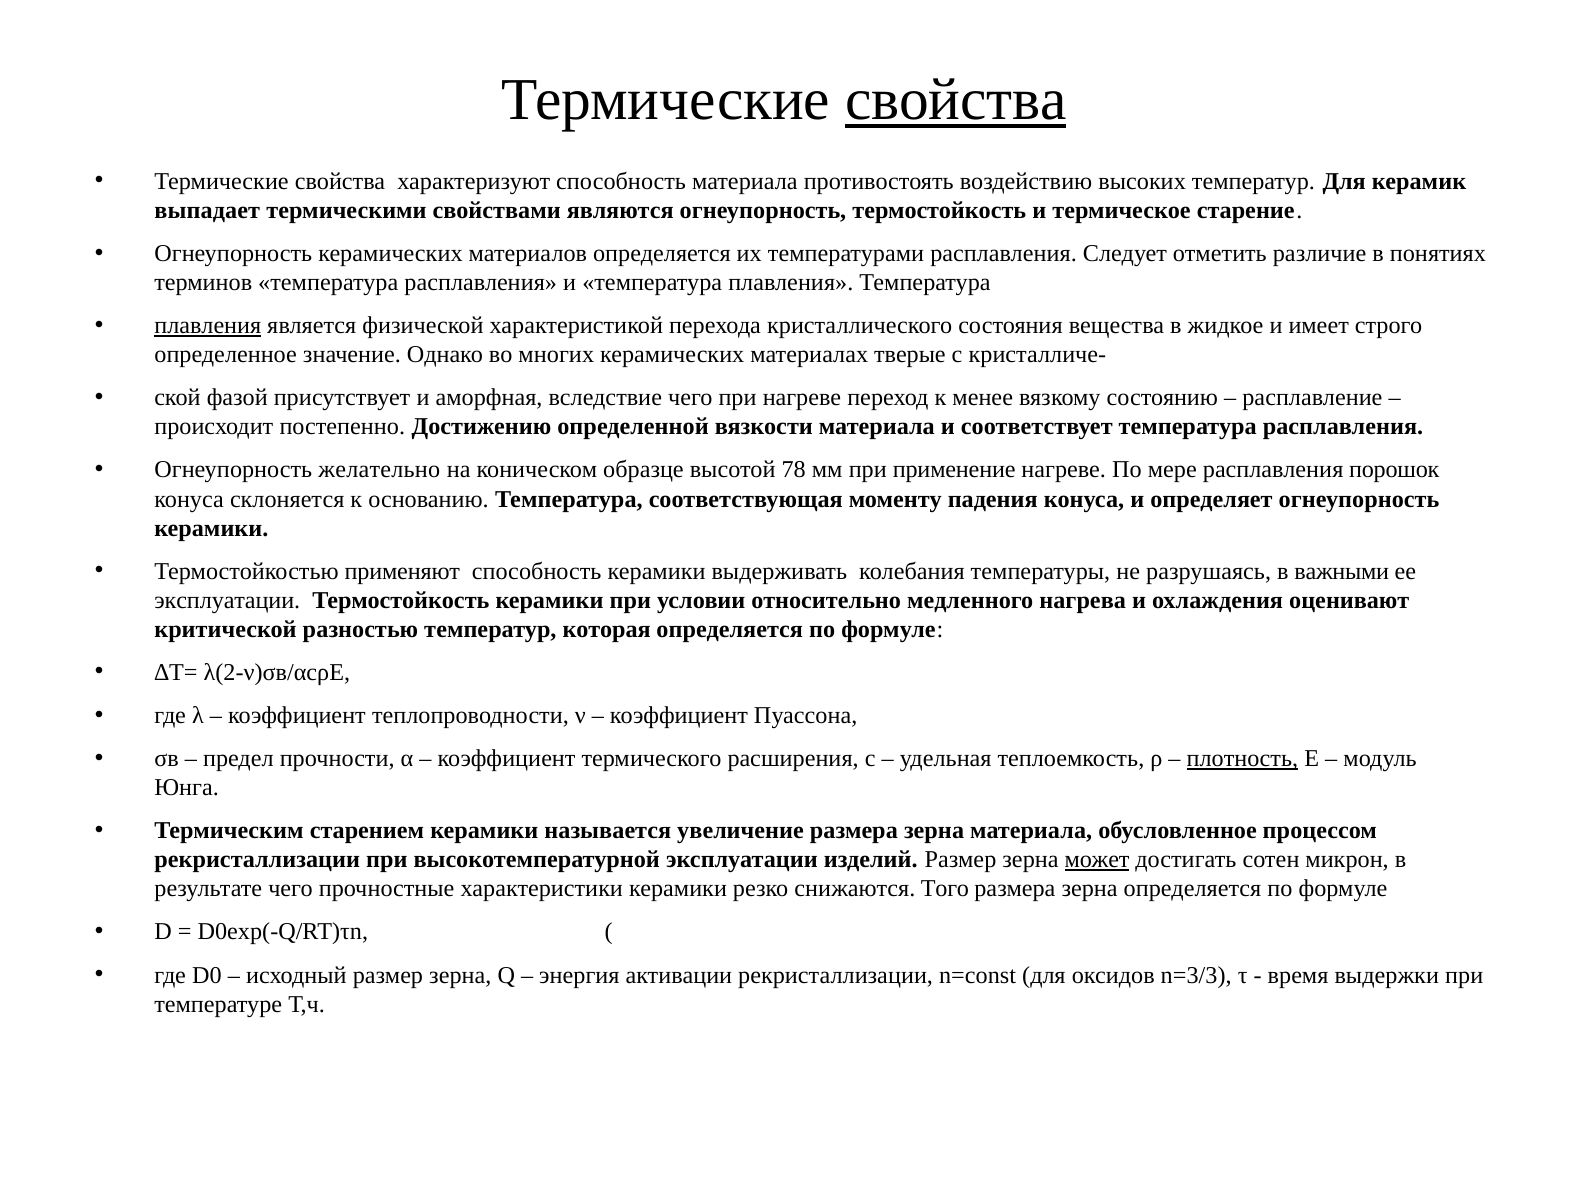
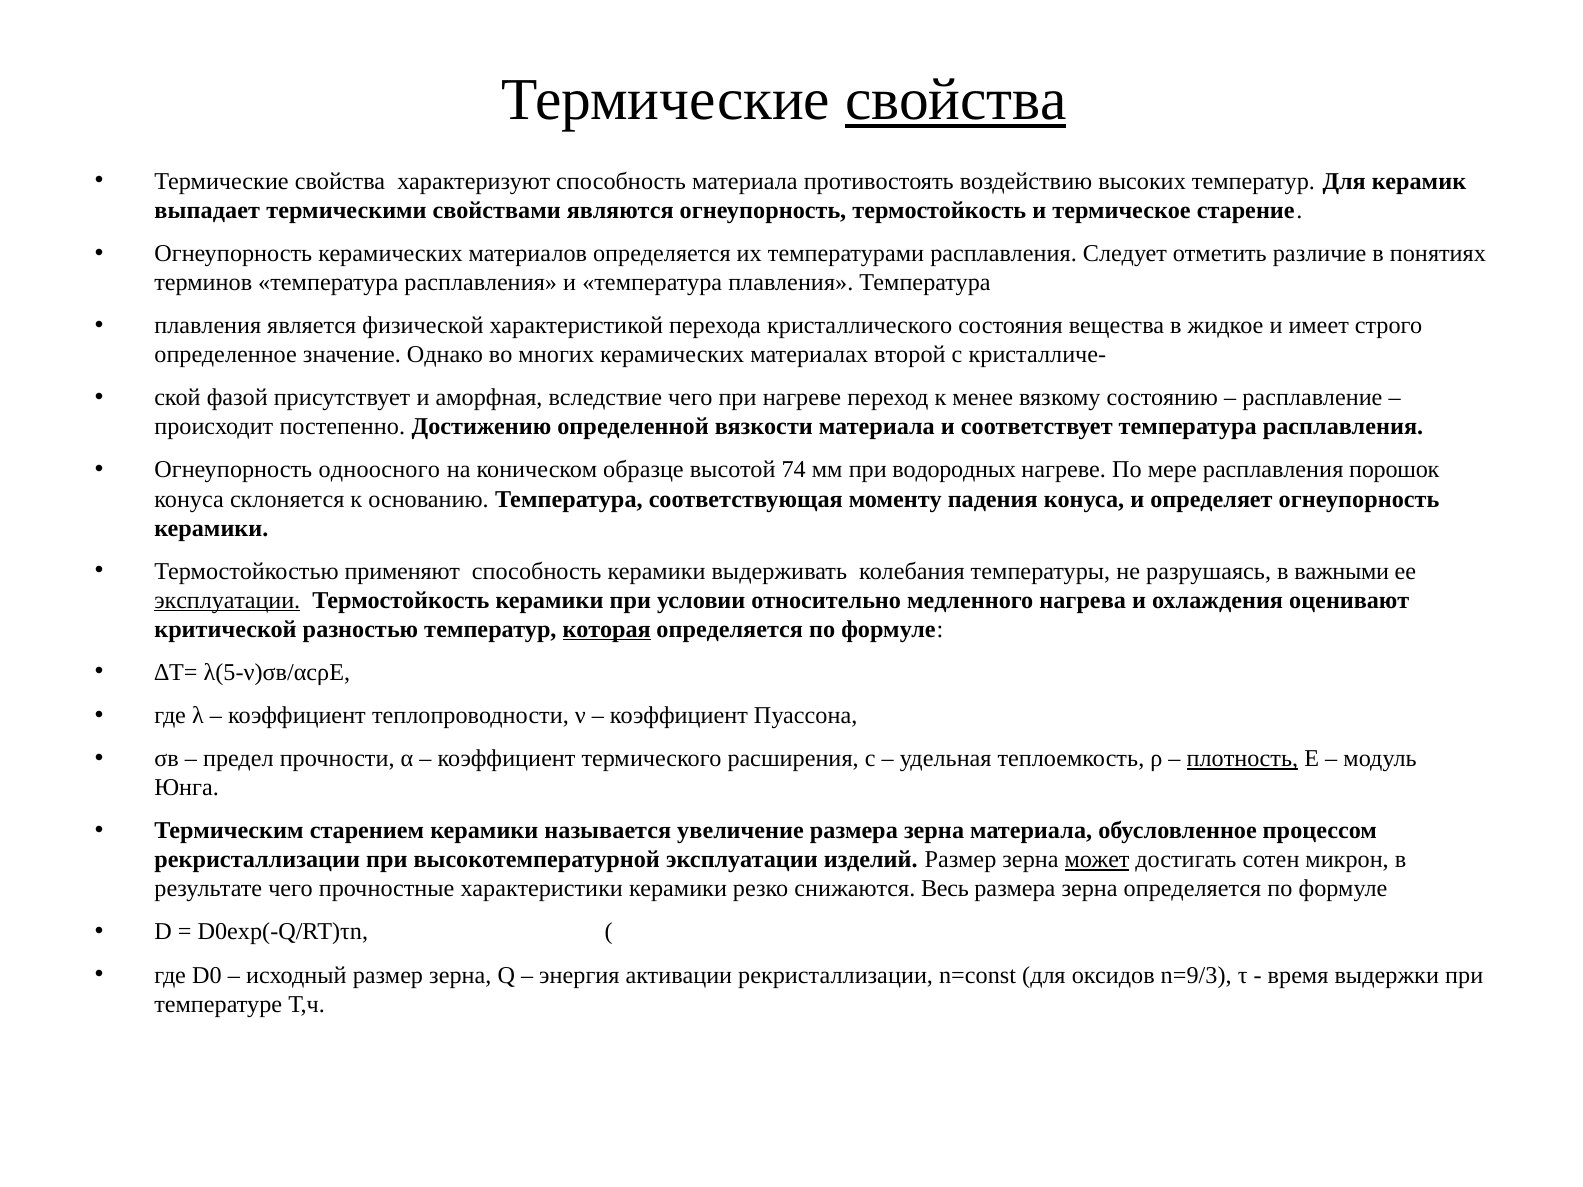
плавления at (208, 326) underline: present -> none
тверые: тверые -> второй
желательно: желательно -> одноосного
78: 78 -> 74
применение: применение -> водородных
эксплуатации at (227, 600) underline: none -> present
которая underline: none -> present
λ(2-ν)σв/αcρE: λ(2-ν)σв/αcρE -> λ(5-ν)σв/αcρE
Того: Того -> Весь
n=3/3: n=3/3 -> n=9/3
